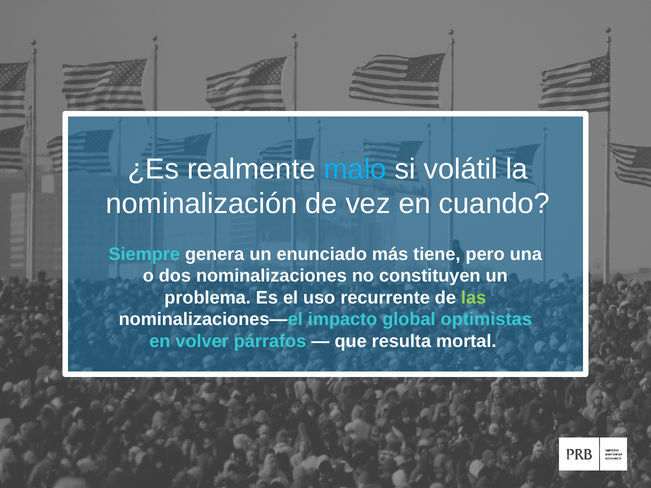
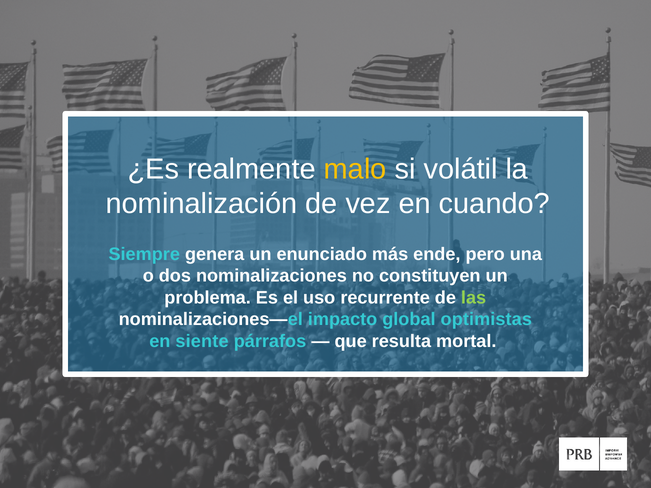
malo colour: light blue -> yellow
tiene: tiene -> ende
volver: volver -> siente
